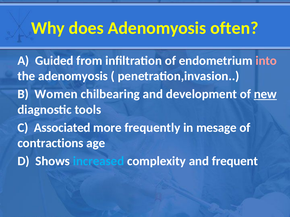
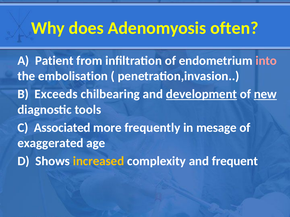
Guided: Guided -> Patient
the adenomyosis: adenomyosis -> embolisation
Women: Women -> Exceeds
development underline: none -> present
contractions: contractions -> exaggerated
increased colour: light blue -> yellow
